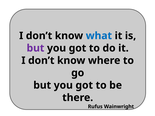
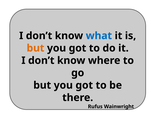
but at (36, 48) colour: purple -> orange
